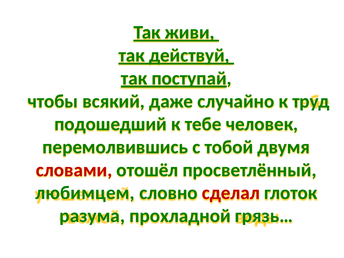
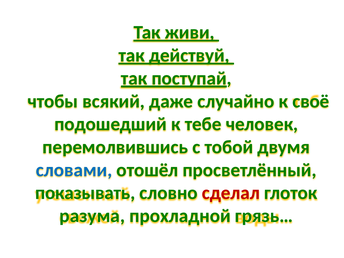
труд: труд -> своё
словами colour: red -> blue
любимцем: любимцем -> показывать
